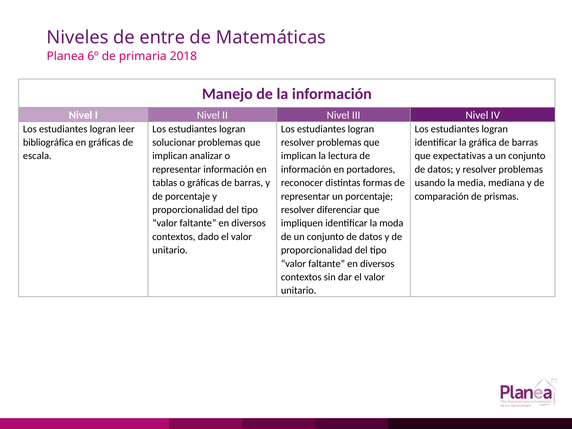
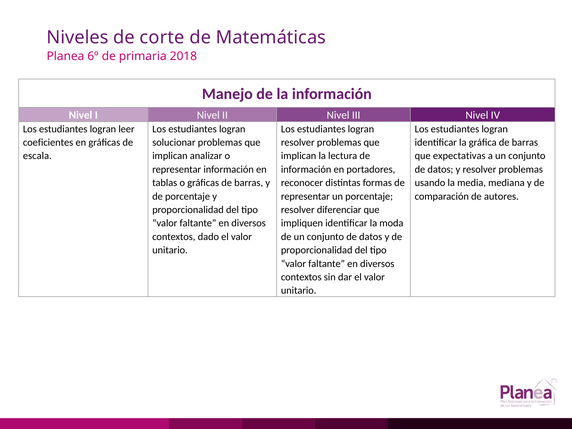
entre: entre -> corte
bibliográfica: bibliográfica -> coeficientes
prismas: prismas -> autores
